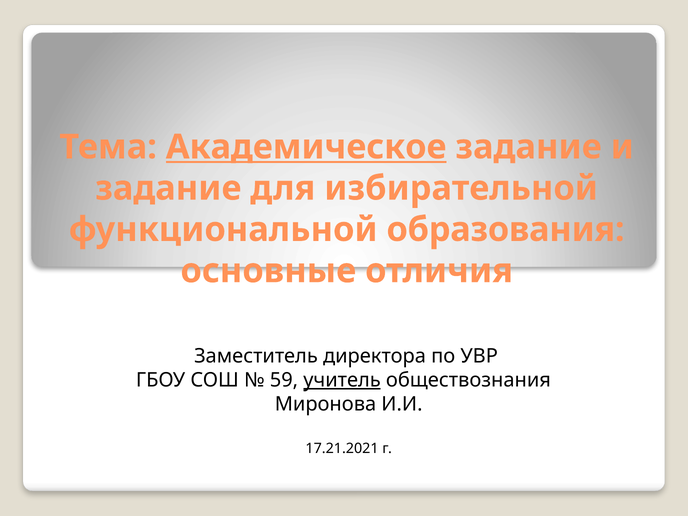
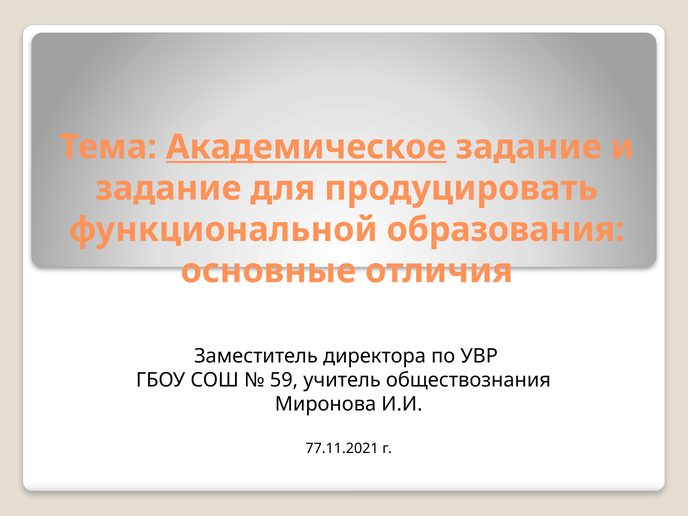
избирательной: избирательной -> продуцировать
учитель underline: present -> none
17.21.2021: 17.21.2021 -> 77.11.2021
